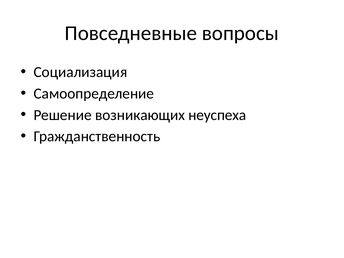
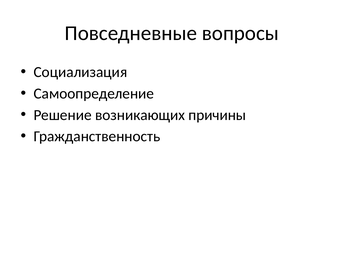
неуспеха: неуспеха -> причины
